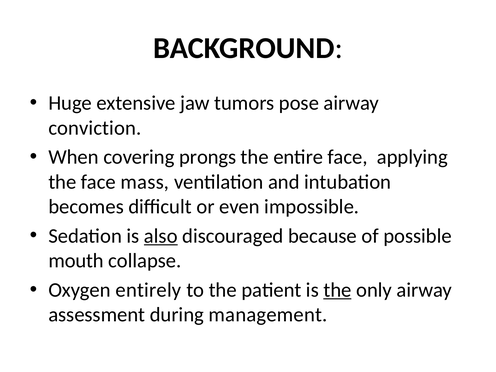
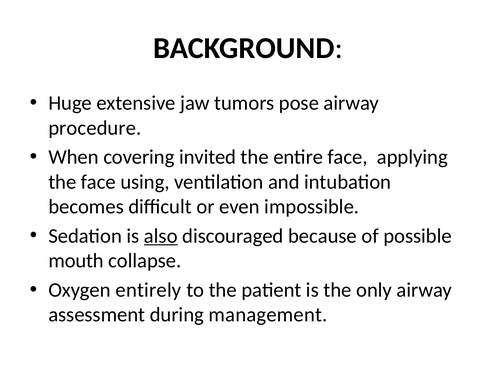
conviction: conviction -> procedure
prongs: prongs -> invited
mass: mass -> using
the at (337, 290) underline: present -> none
